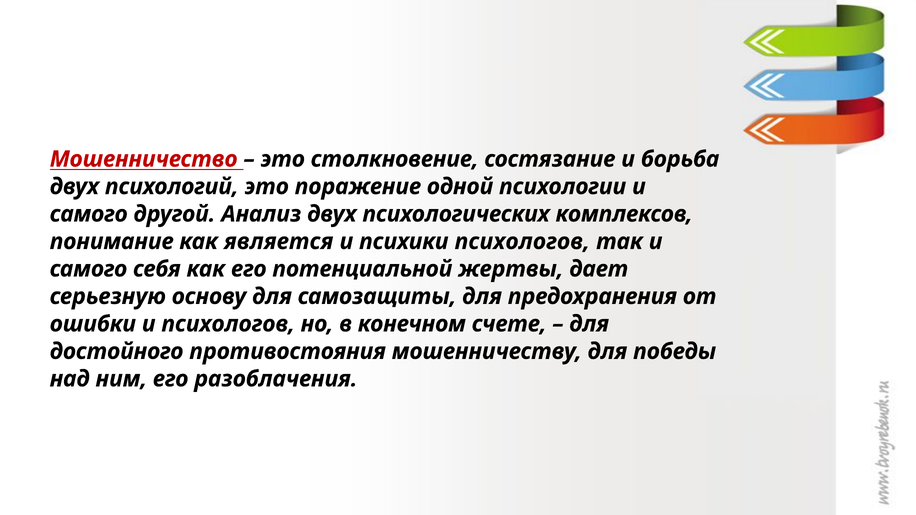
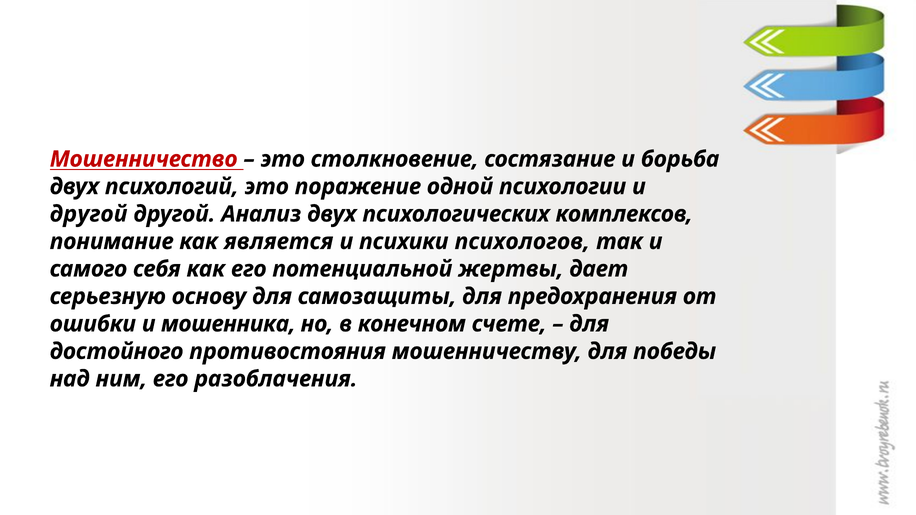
самого at (89, 214): самого -> другой
и психологов: психологов -> мошенника
